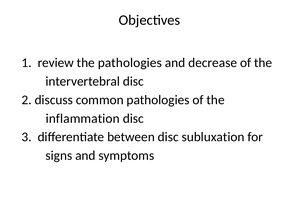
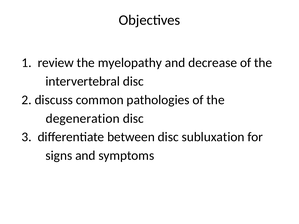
the pathologies: pathologies -> myelopathy
inflammation: inflammation -> degeneration
